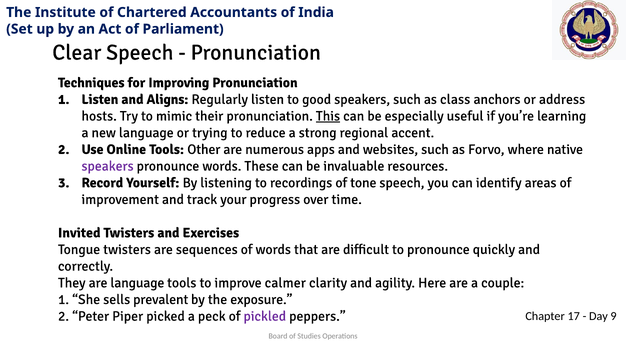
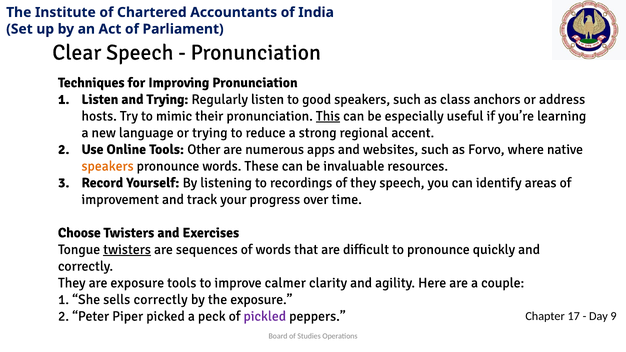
and Aligns: Aligns -> Trying
speakers at (108, 166) colour: purple -> orange
of tone: tone -> they
Invited: Invited -> Choose
twisters at (127, 250) underline: none -> present
are language: language -> exposure
sells prevalent: prevalent -> correctly
